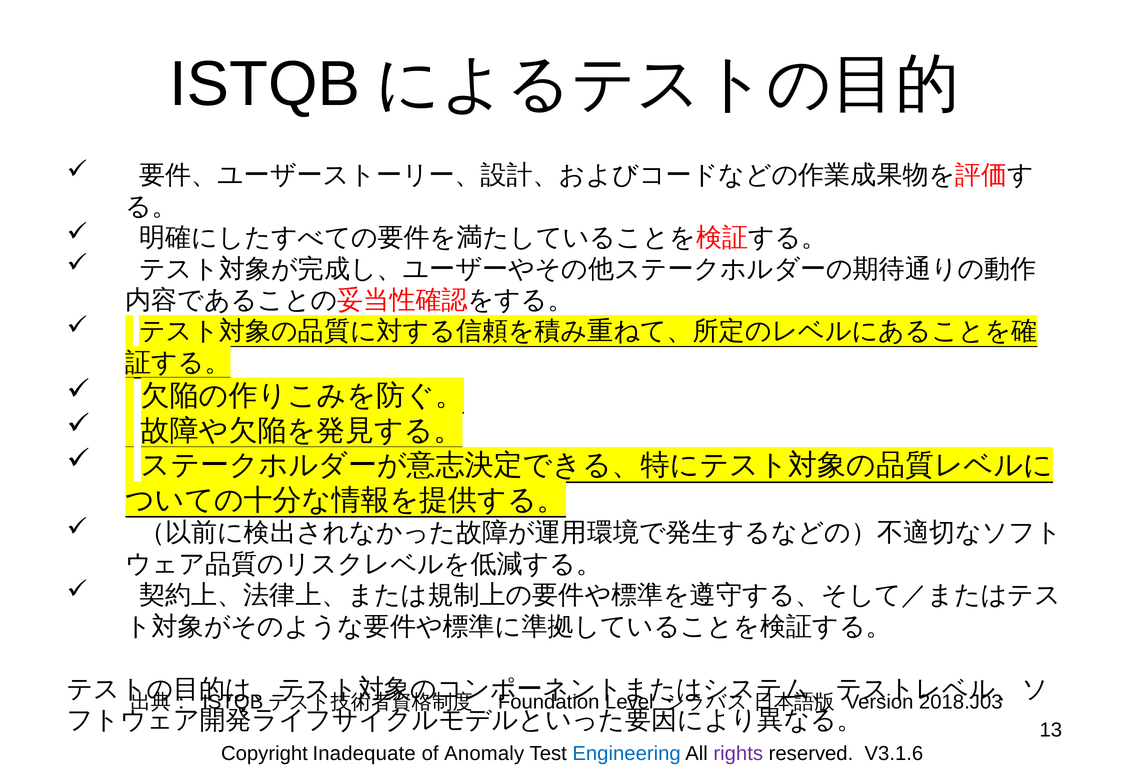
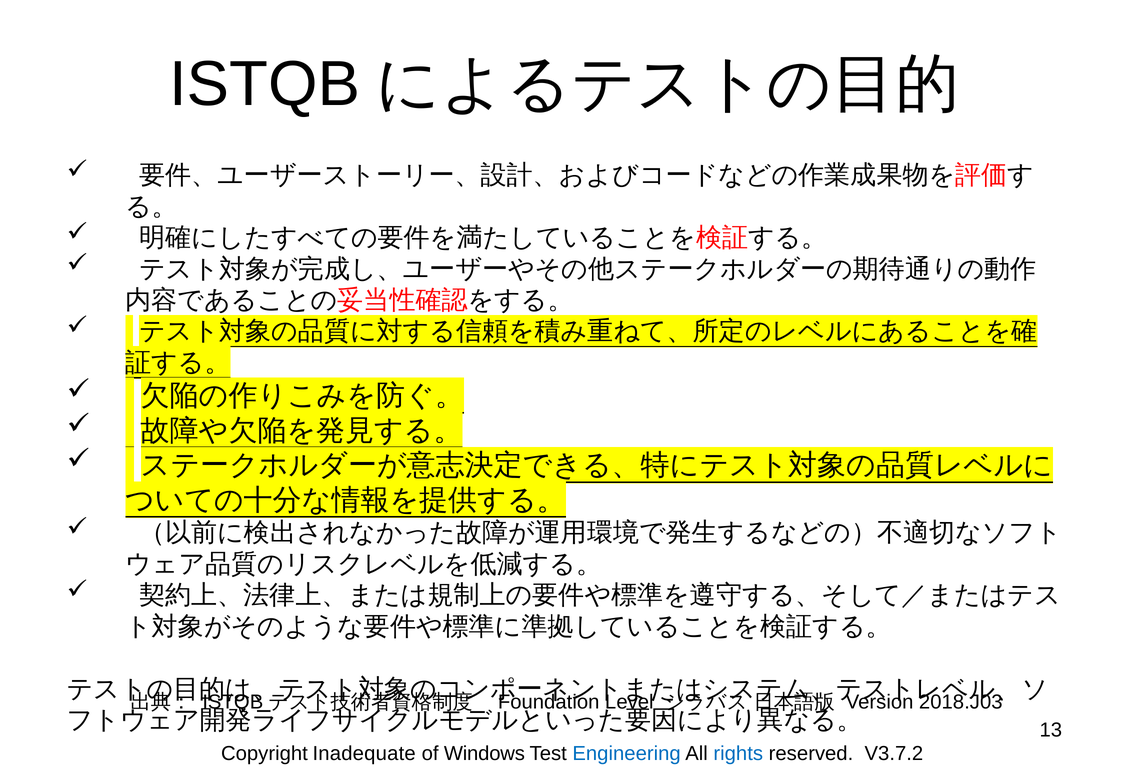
Anomaly: Anomaly -> Windows
rights colour: purple -> blue
V3.1.6: V3.1.6 -> V3.7.2
